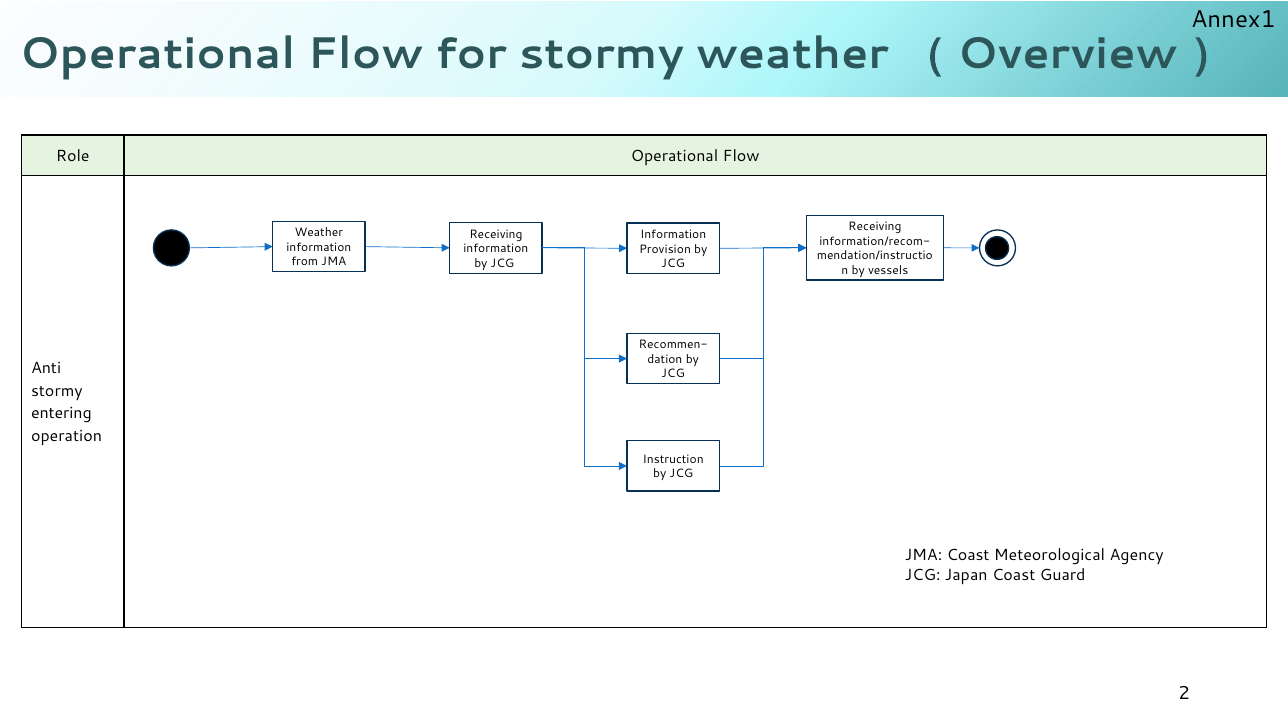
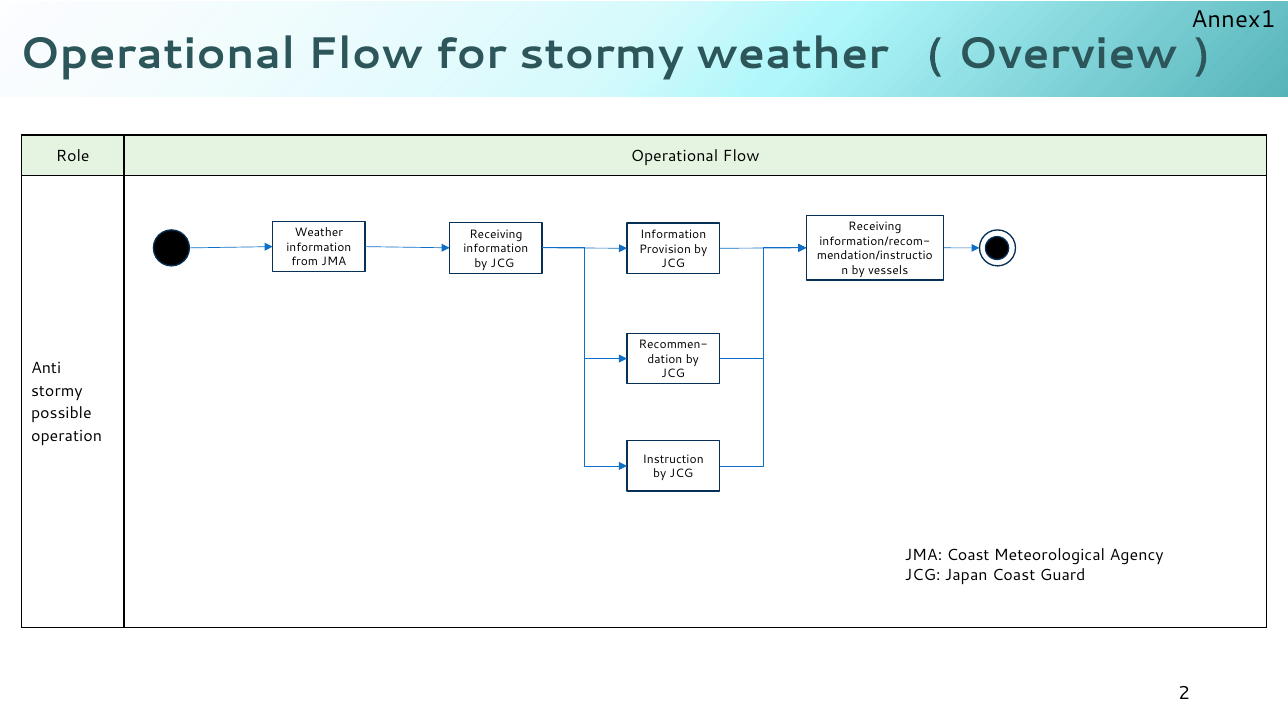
entering: entering -> possible
